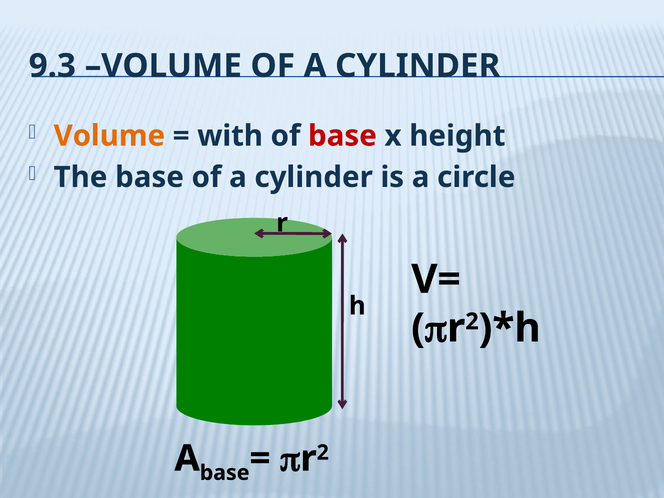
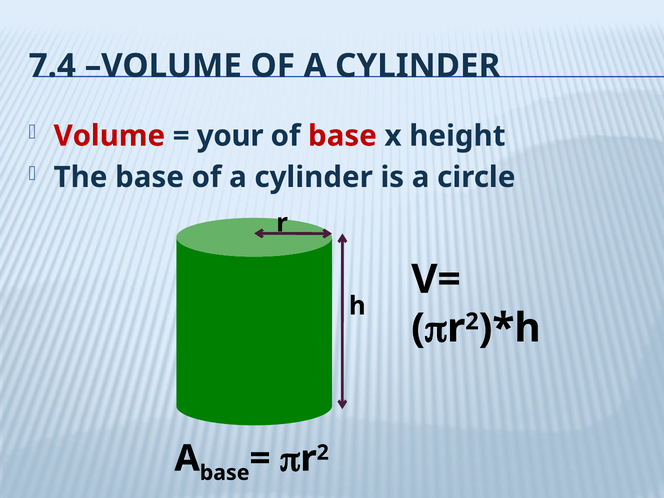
9.3: 9.3 -> 7.4
Volume at (109, 136) colour: orange -> red
with: with -> your
